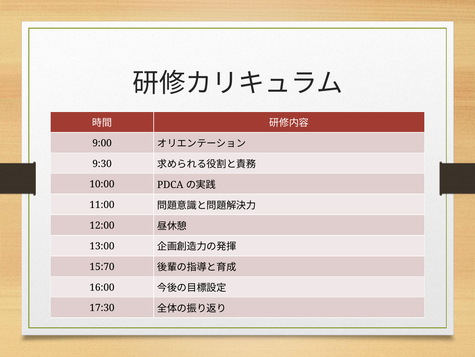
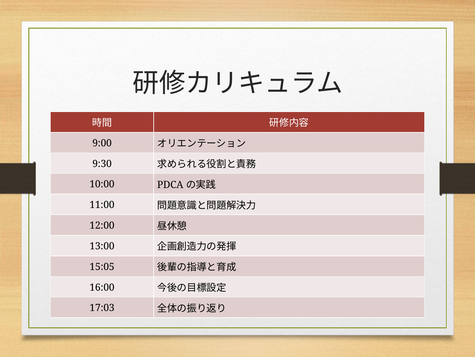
15:70: 15:70 -> 15:05
17:30: 17:30 -> 17:03
